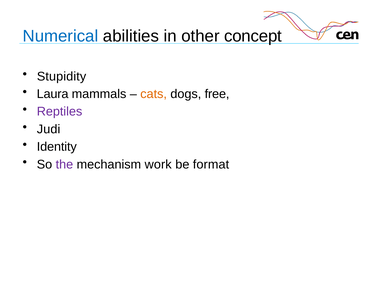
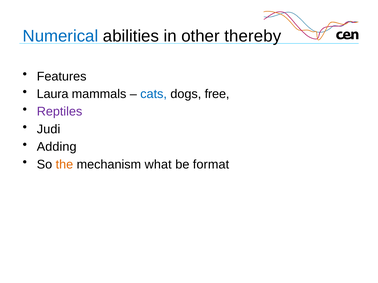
concept: concept -> thereby
Stupidity: Stupidity -> Features
cats colour: orange -> blue
Identity: Identity -> Adding
the colour: purple -> orange
work: work -> what
